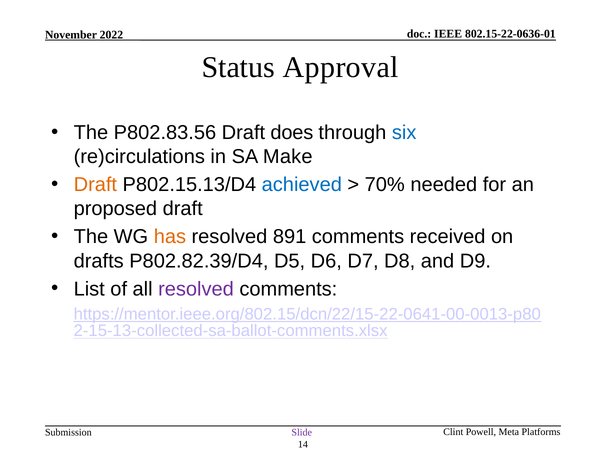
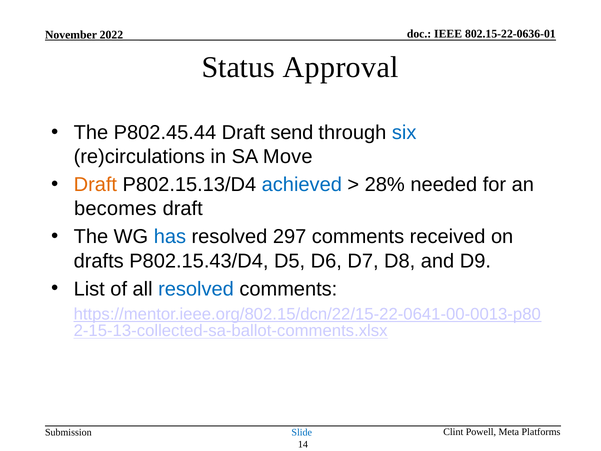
P802.83.56: P802.83.56 -> P802.45.44
does: does -> send
Make: Make -> Move
70%: 70% -> 28%
proposed: proposed -> becomes
has colour: orange -> blue
891: 891 -> 297
P802.82.39/D4: P802.82.39/D4 -> P802.15.43/D4
resolved at (196, 289) colour: purple -> blue
Slide colour: purple -> blue
